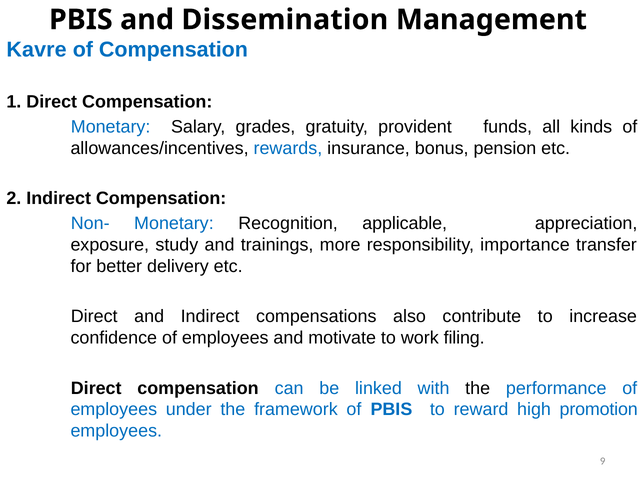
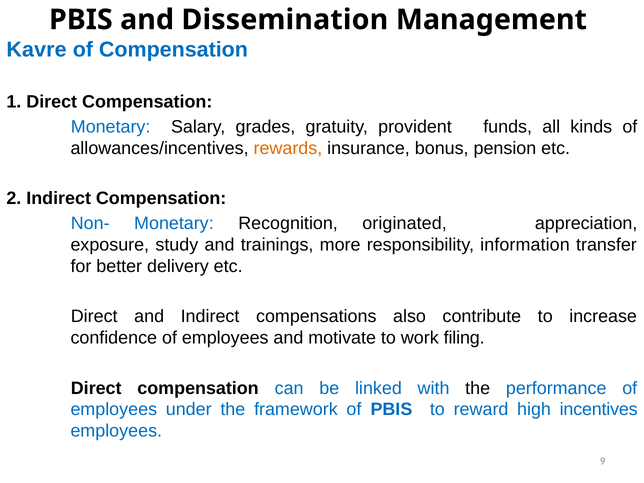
rewards colour: blue -> orange
applicable: applicable -> originated
importance: importance -> information
promotion: promotion -> incentives
